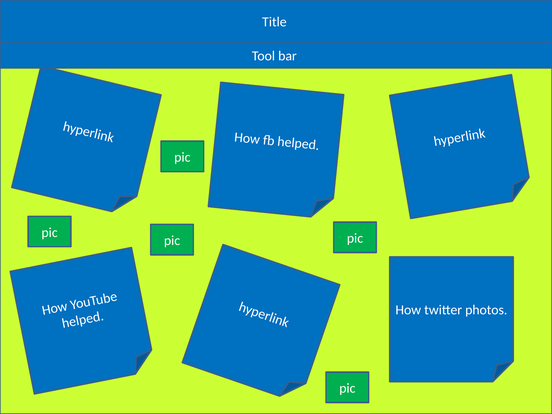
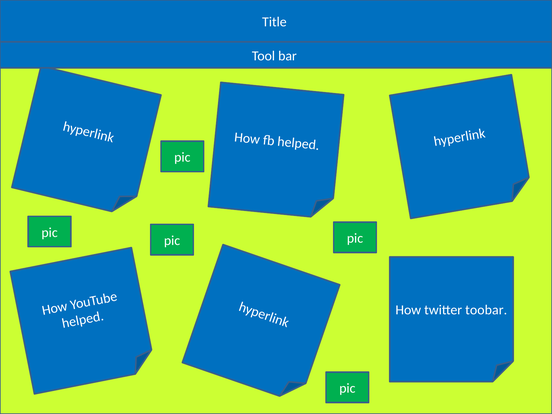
photos: photos -> toobar
